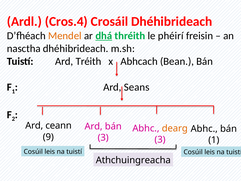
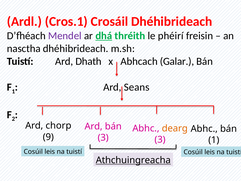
Cros.4: Cros.4 -> Cros.1
Mendel colour: orange -> purple
Tréith: Tréith -> Dhath
Bean: Bean -> Galar
ceann: ceann -> chorp
Athchuingreacha underline: none -> present
